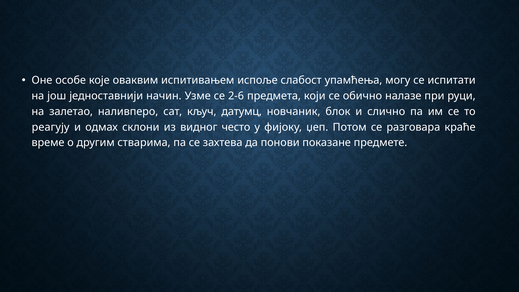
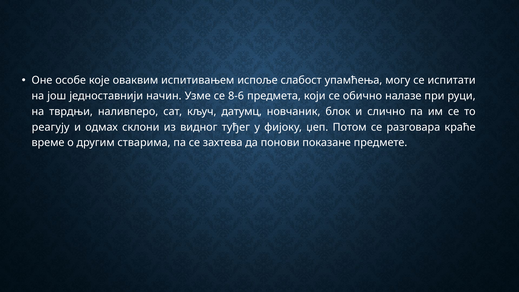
2-6: 2-6 -> 8-6
залетао: залетао -> тврдњи
често: често -> туђег
